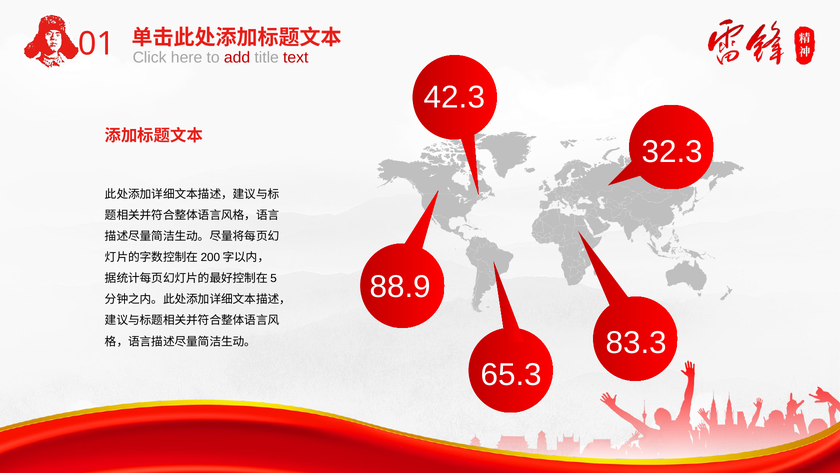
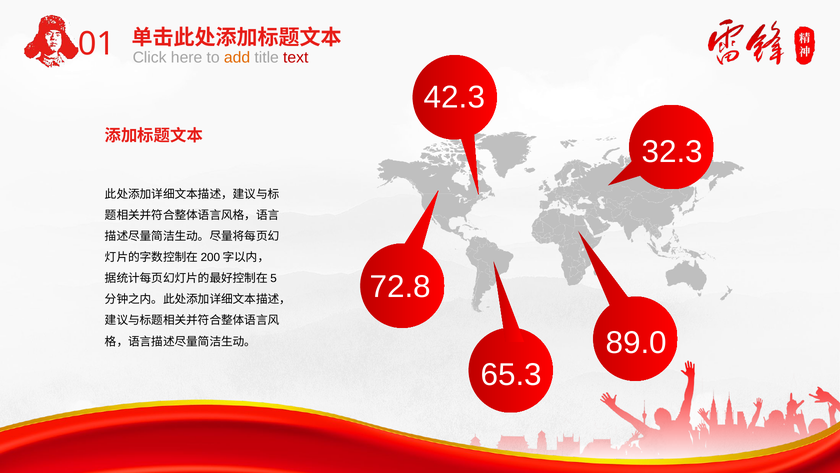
add colour: red -> orange
88.9: 88.9 -> 72.8
83.3: 83.3 -> 89.0
